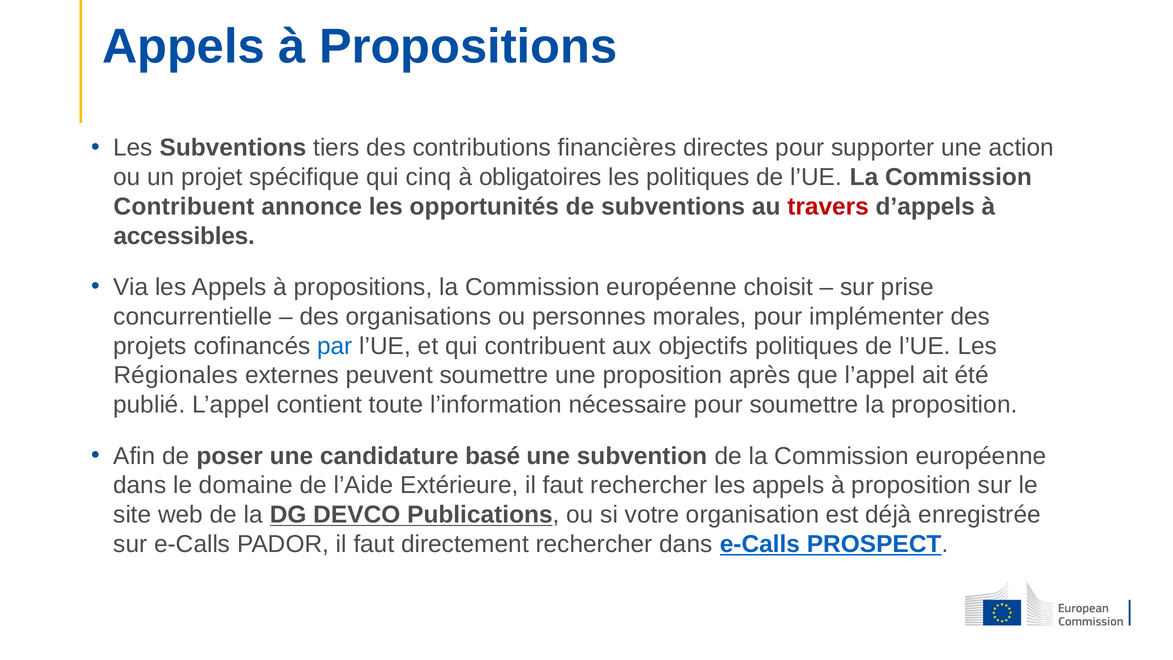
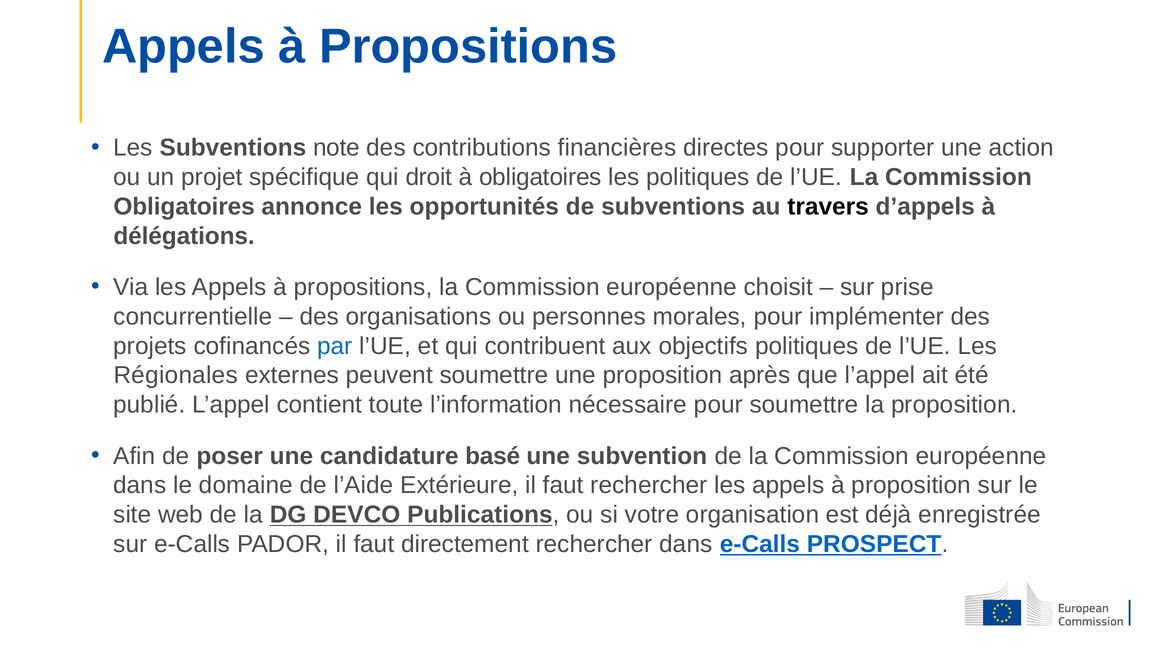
tiers: tiers -> note
cinq: cinq -> droit
Contribuent at (184, 207): Contribuent -> Obligatoires
travers colour: red -> black
accessibles: accessibles -> délégations
